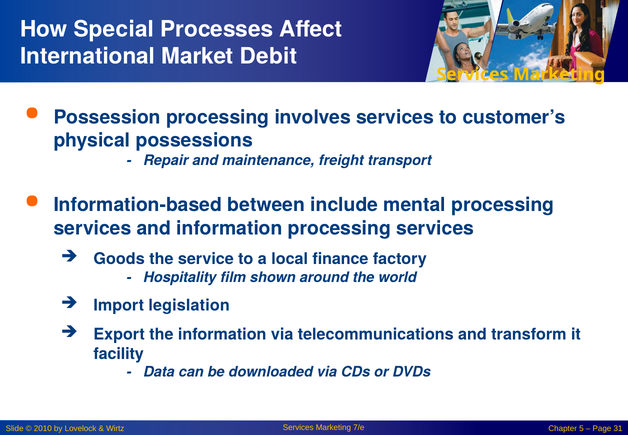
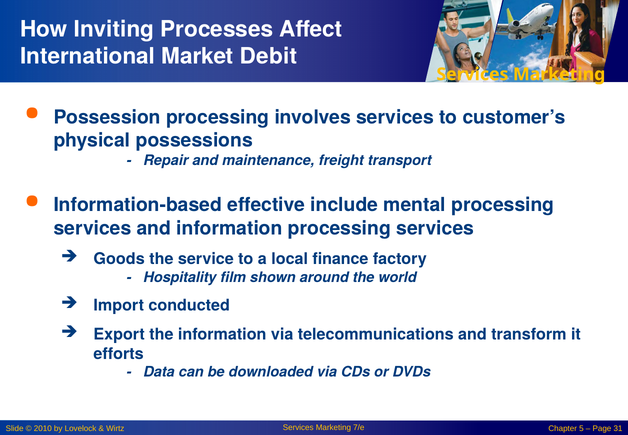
Special: Special -> Inviting
between: between -> effective
legislation: legislation -> conducted
facility: facility -> efforts
